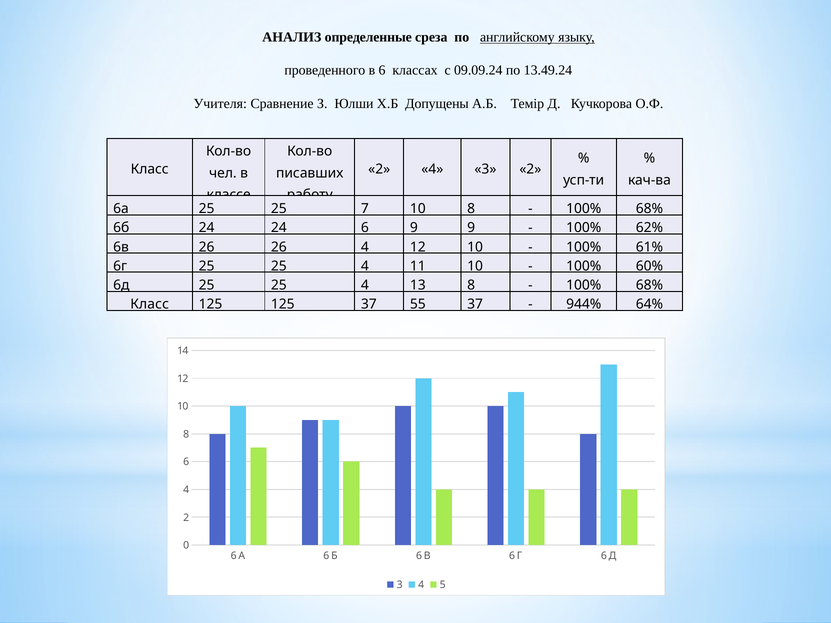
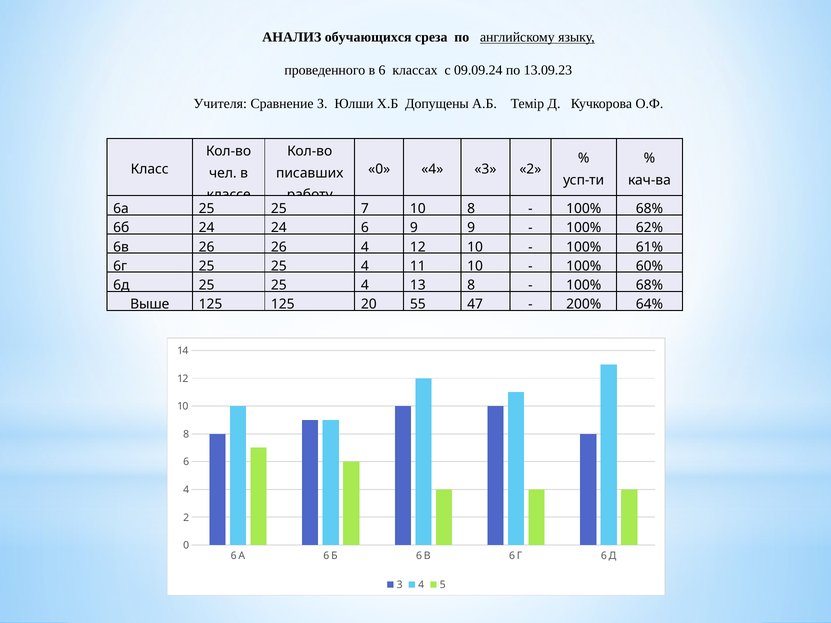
определенные: определенные -> обучающихся
13.49.24: 13.49.24 -> 13.09.23
2 at (379, 169): 2 -> 0
Класс at (150, 305): Класс -> Выше
125 37: 37 -> 20
55 37: 37 -> 47
944%: 944% -> 200%
